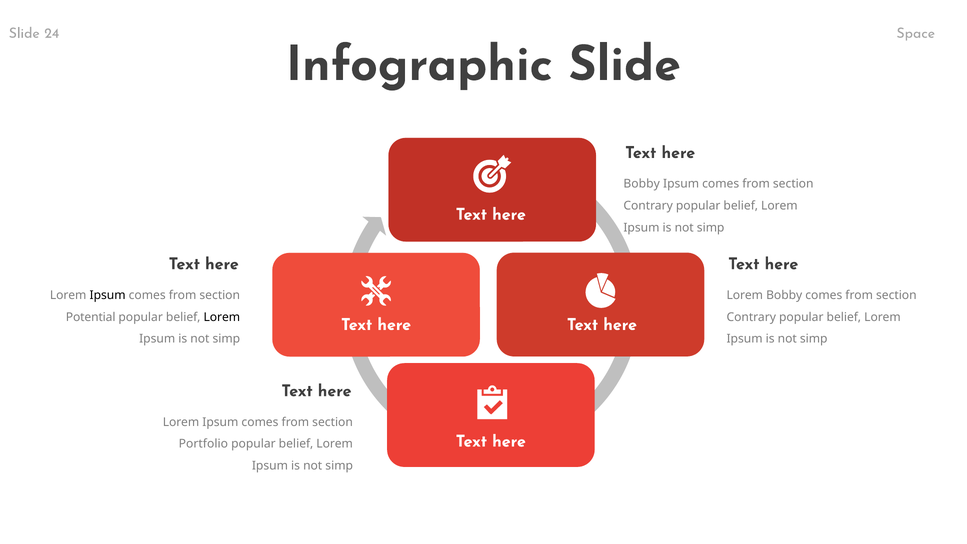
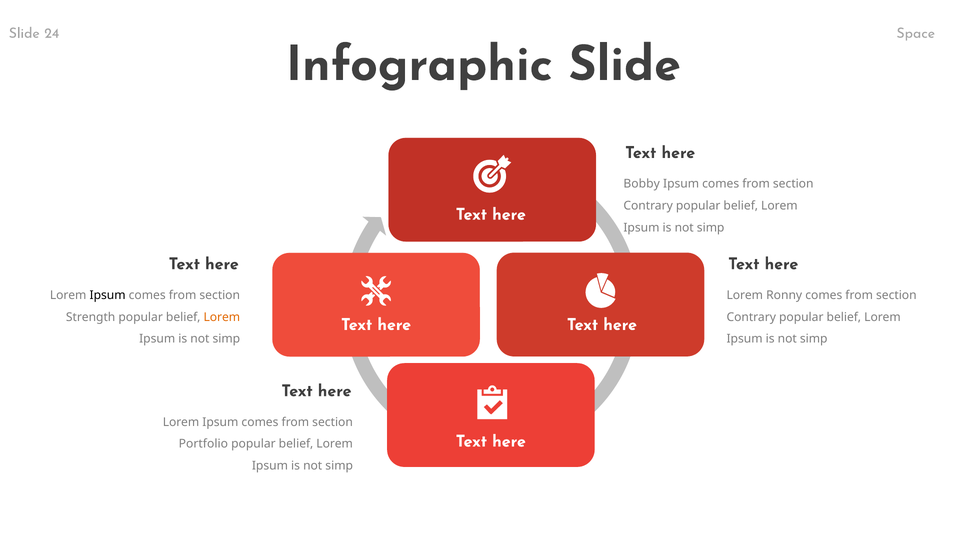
Lorem Bobby: Bobby -> Ronny
Potential: Potential -> Strength
Lorem at (222, 317) colour: black -> orange
